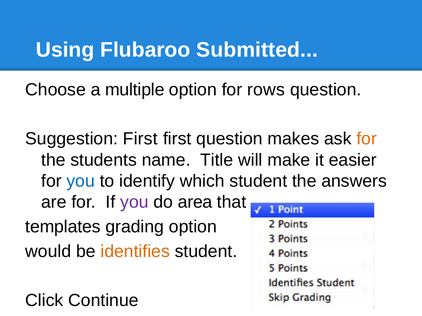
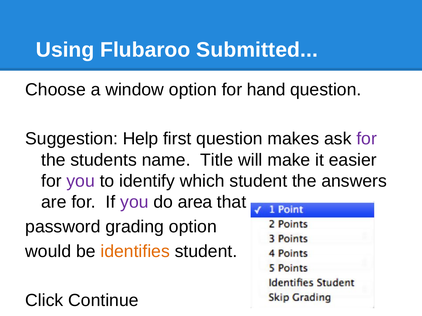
multiple: multiple -> window
rows: rows -> hand
Suggestion First: First -> Help
for at (367, 139) colour: orange -> purple
you at (81, 181) colour: blue -> purple
templates: templates -> password
